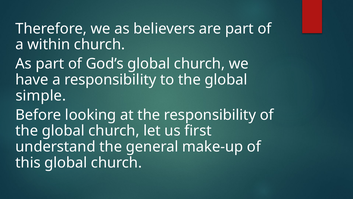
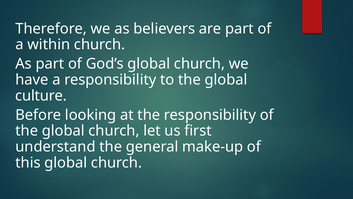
simple: simple -> culture
